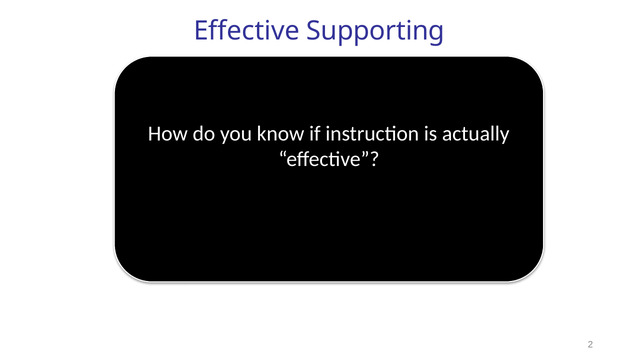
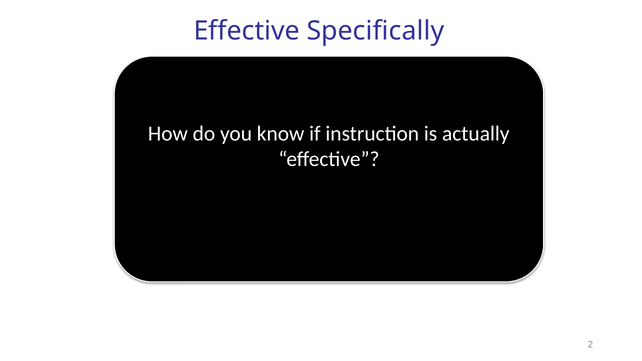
Supporting: Supporting -> Specifically
